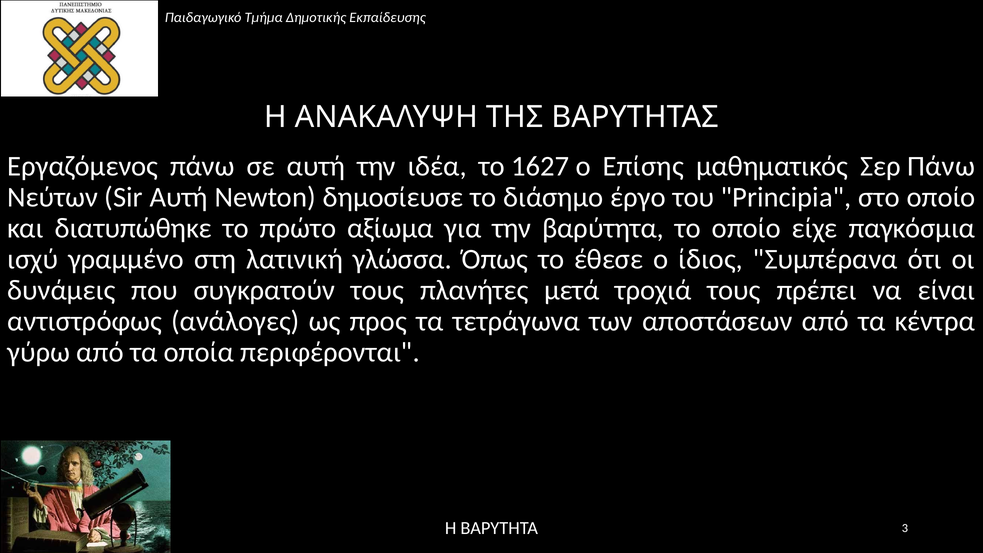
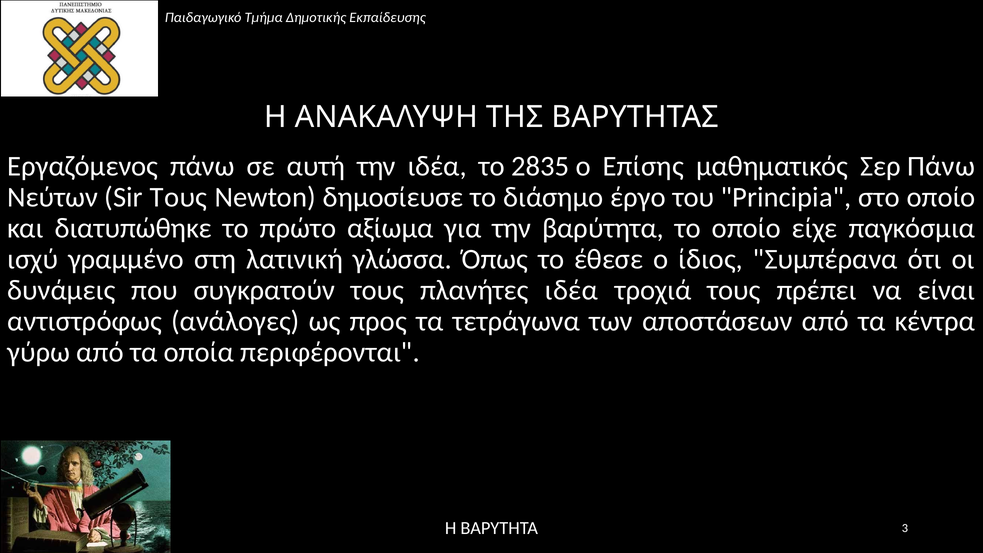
1627: 1627 -> 2835
Sir Αυτή: Αυτή -> Τους
πλανήτες μετά: μετά -> ιδέα
